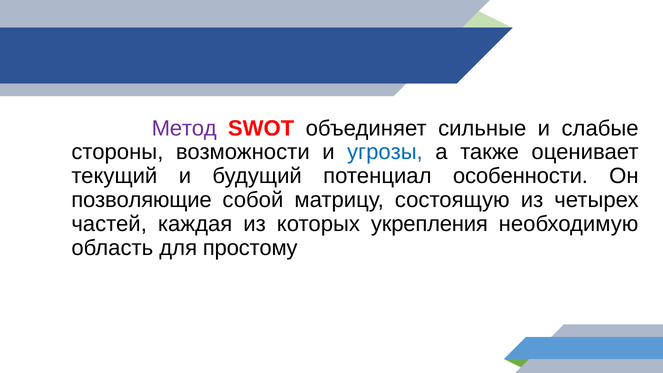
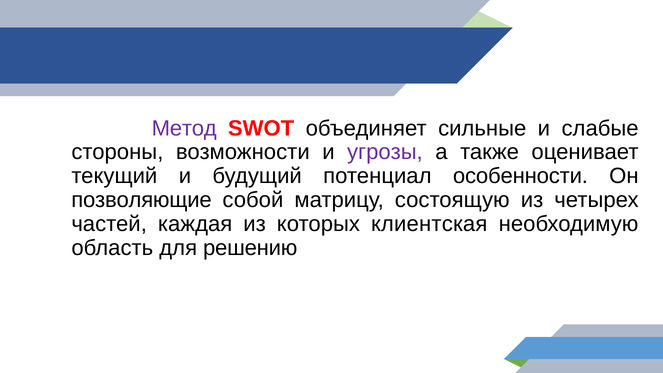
угрозы colour: blue -> purple
укрепления: укрепления -> клиентская
простому: простому -> решению
